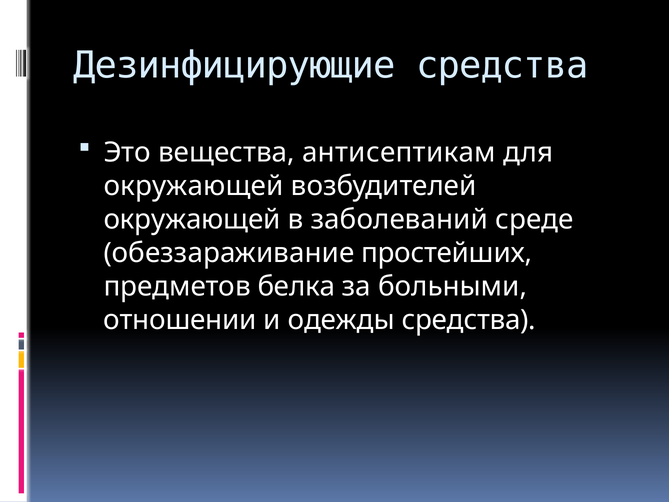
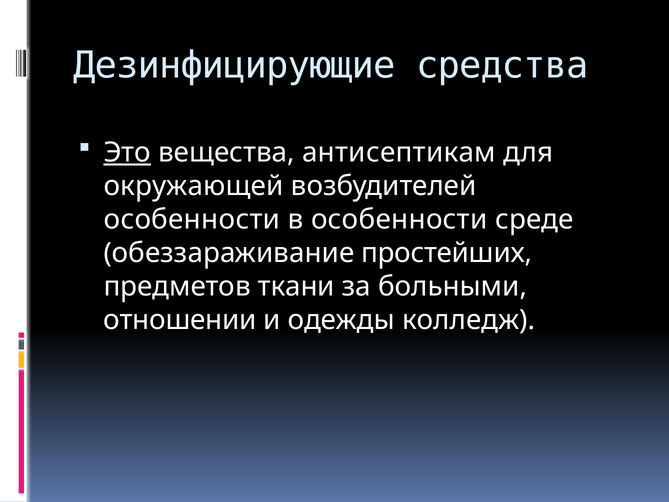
Это underline: none -> present
окружающей at (192, 219): окружающей -> особенности
в заболеваний: заболеваний -> особенности
белка: белка -> ткани
одежды средства: средства -> колледж
